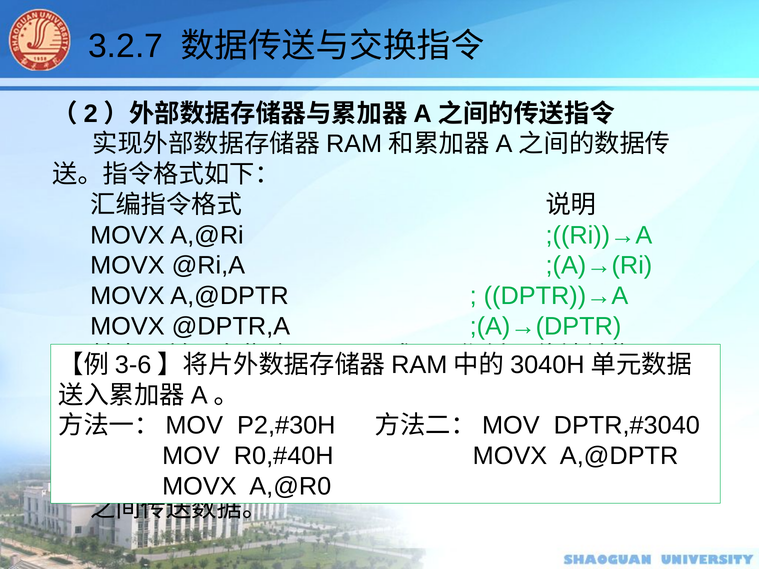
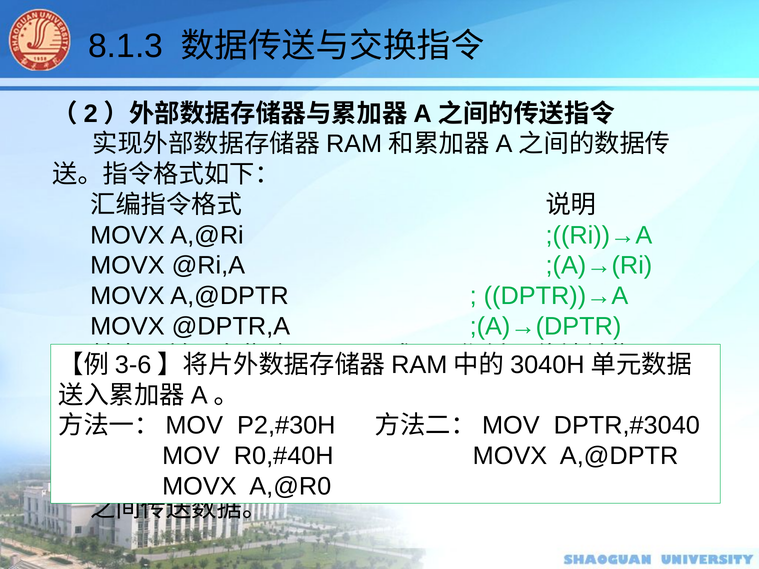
3.2.7: 3.2.7 -> 8.1.3
